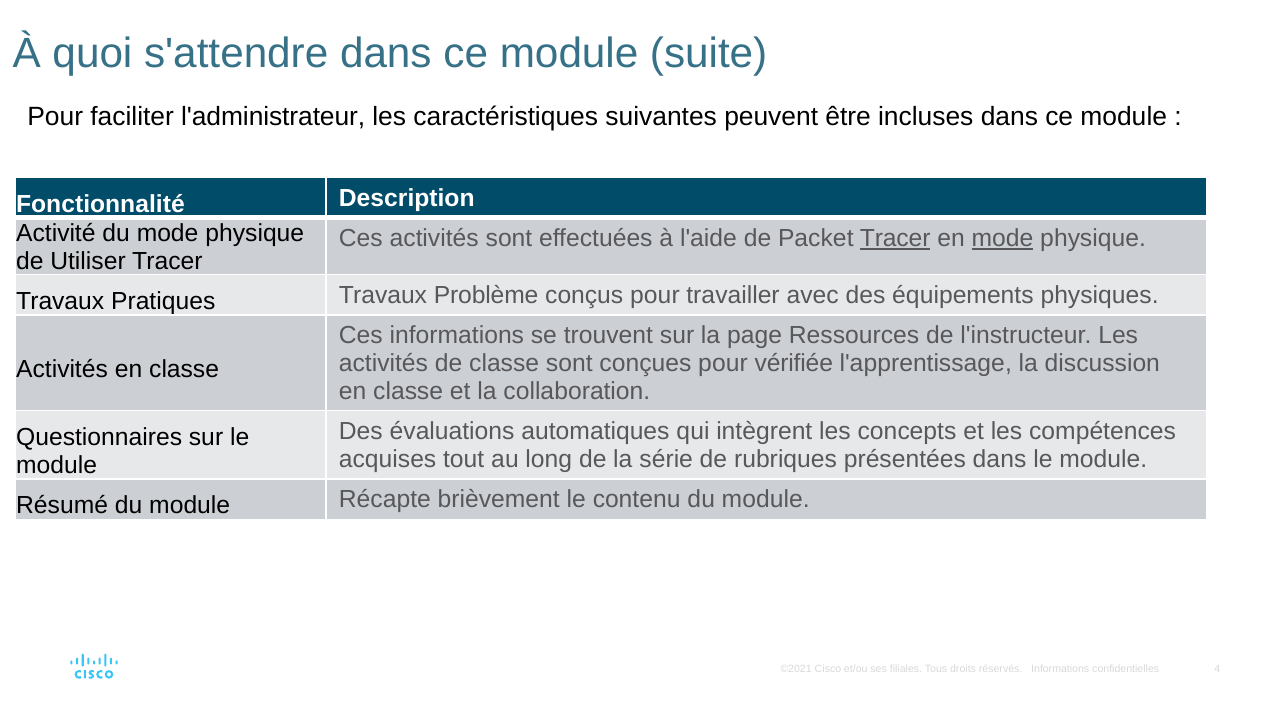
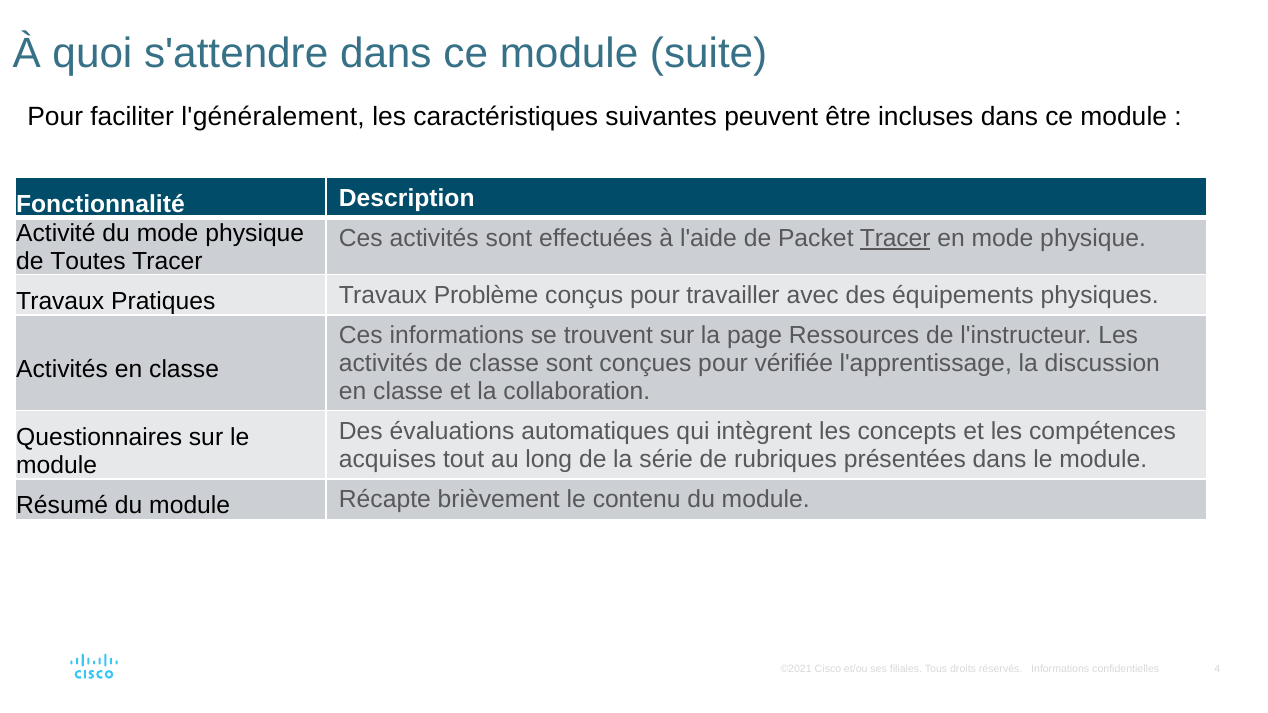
l'administrateur: l'administrateur -> l'généralement
mode at (1002, 238) underline: present -> none
Utiliser: Utiliser -> Toutes
